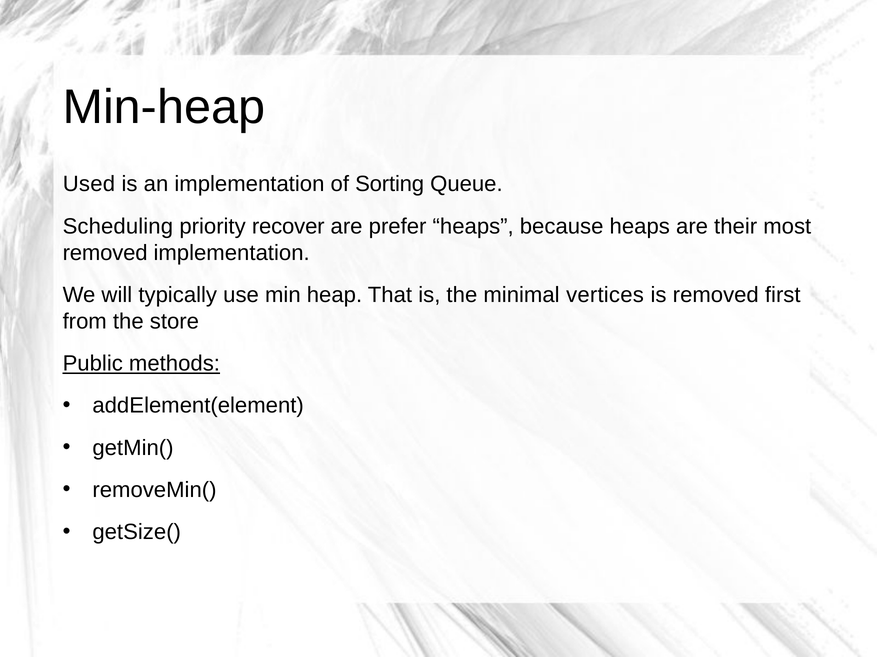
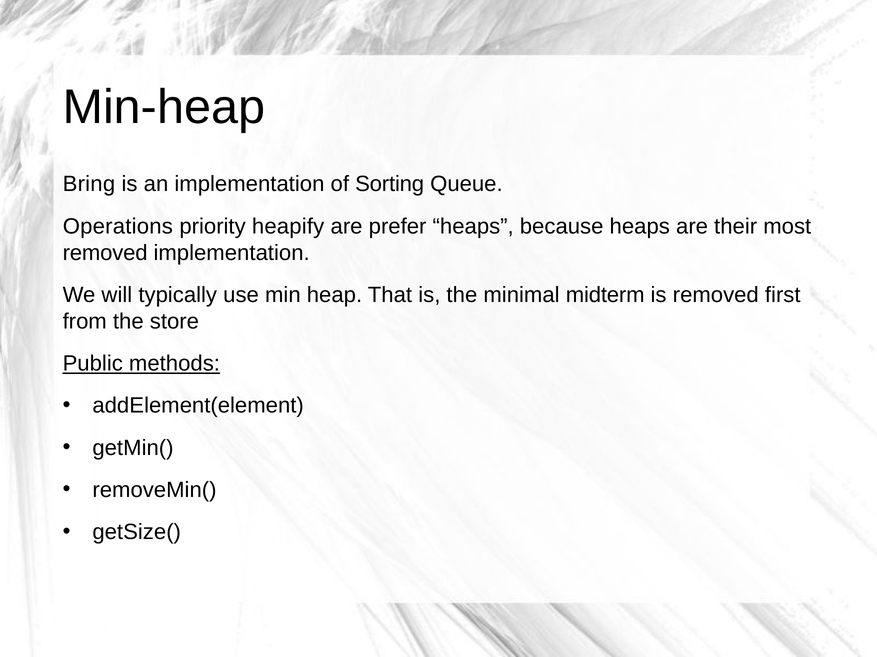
Used: Used -> Bring
Scheduling: Scheduling -> Operations
recover: recover -> heapify
vertices: vertices -> midterm
